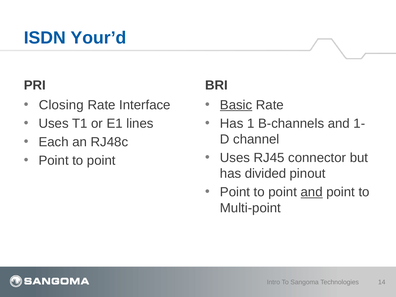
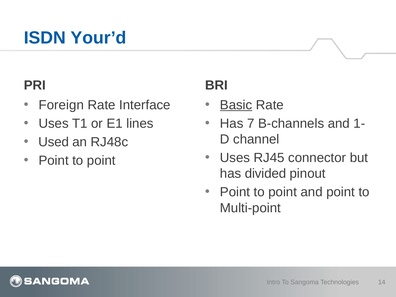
Closing: Closing -> Foreign
1: 1 -> 7
Each: Each -> Used
and at (312, 192) underline: present -> none
